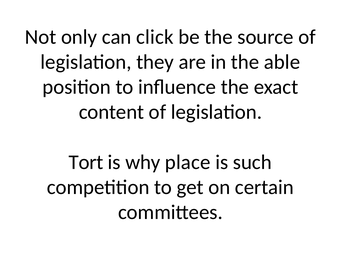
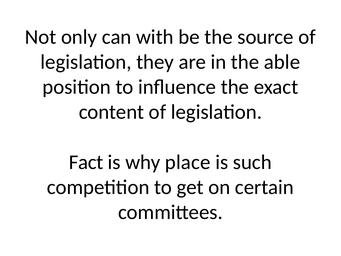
click: click -> with
Tort: Tort -> Fact
